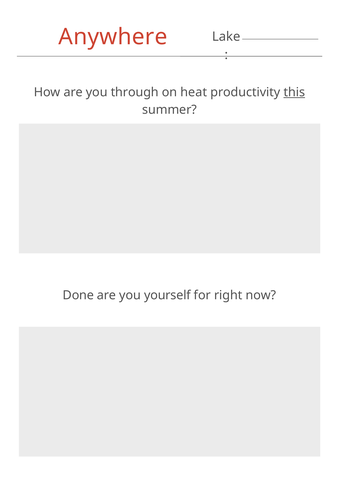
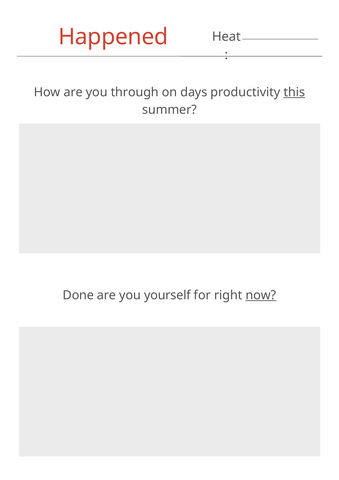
Anywhere: Anywhere -> Happened
Lake: Lake -> Heat
heat: heat -> days
now underline: none -> present
